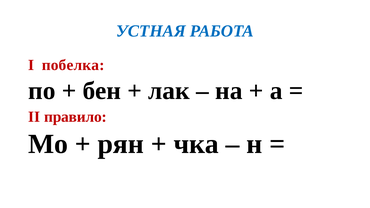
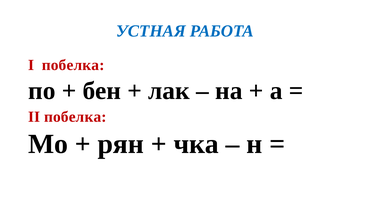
II правило: правило -> побелка
